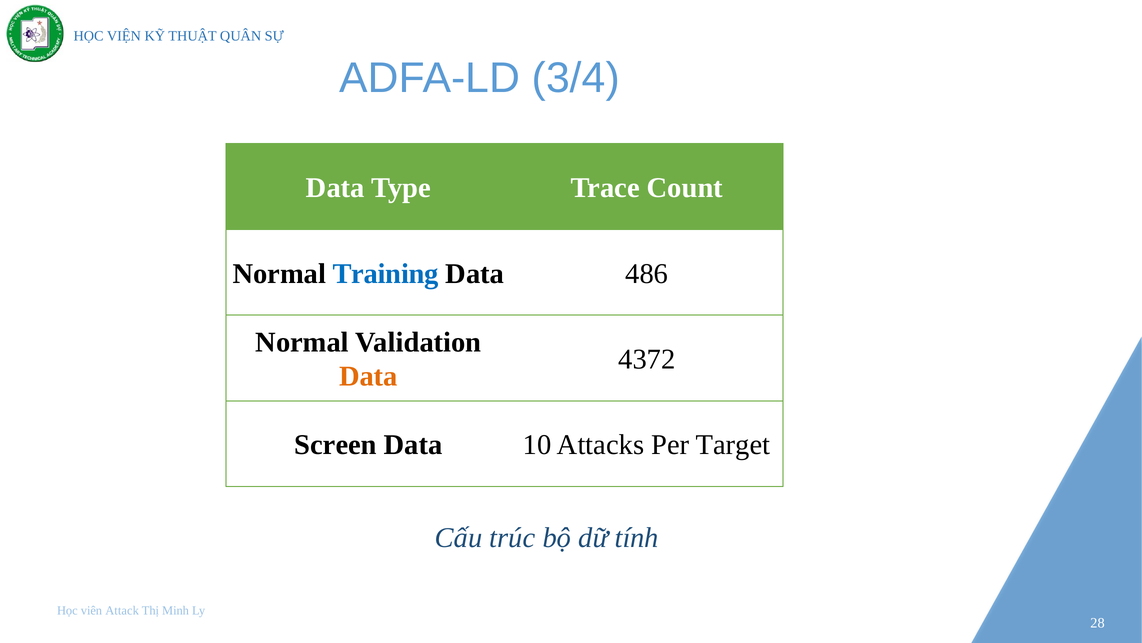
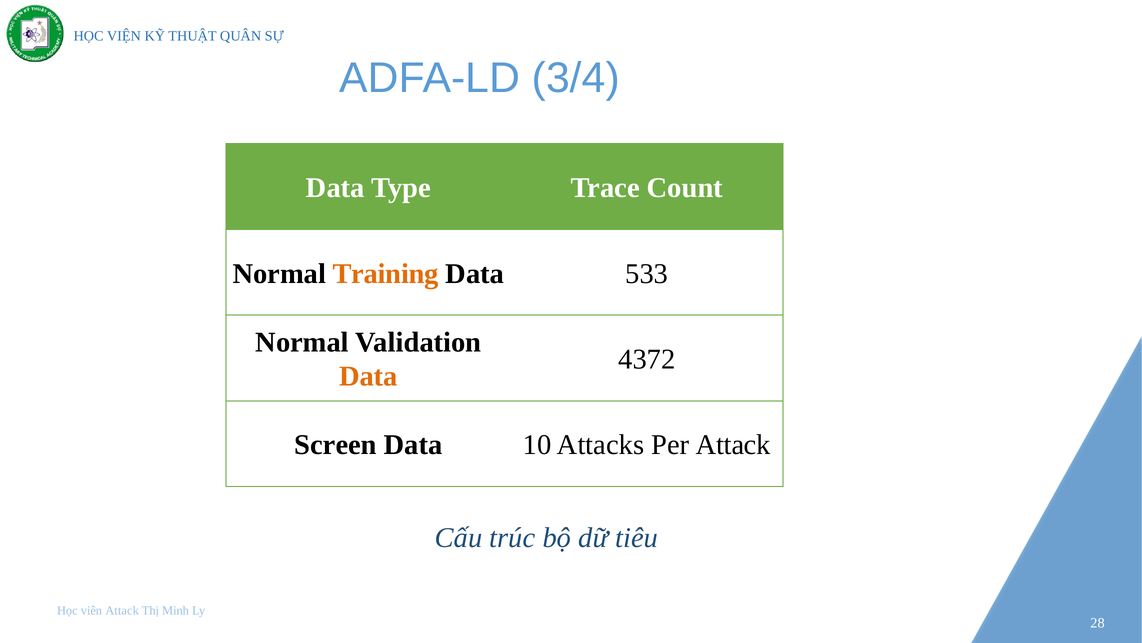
Training colour: blue -> orange
486: 486 -> 533
Per Target: Target -> Attack
tính: tính -> tiêu
